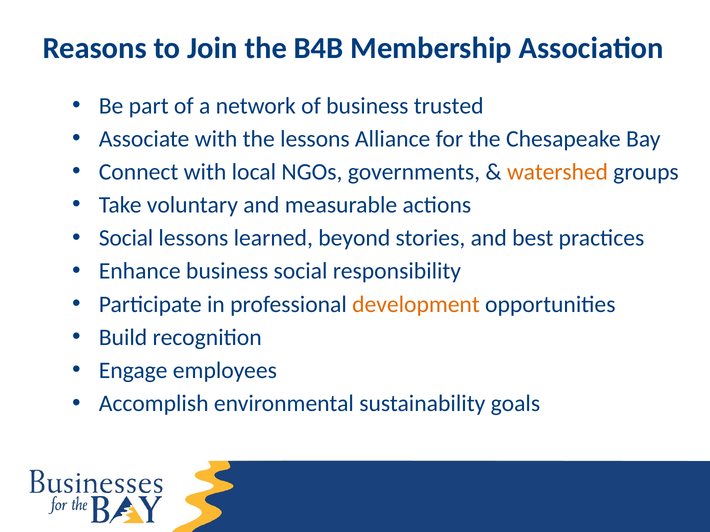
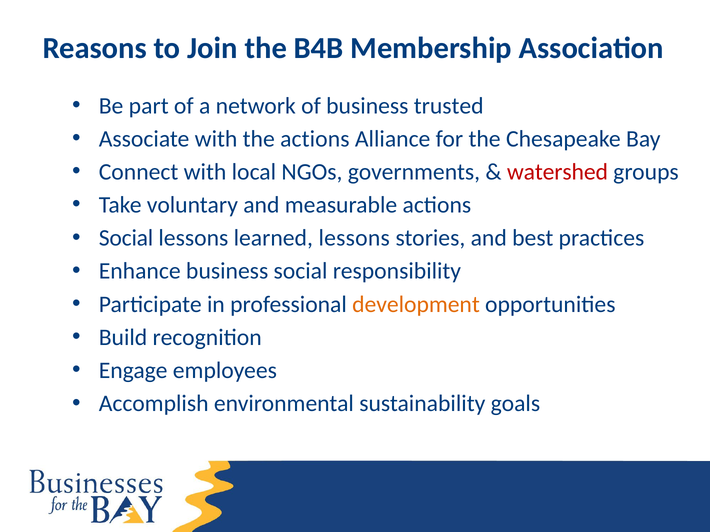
the lessons: lessons -> actions
watershed colour: orange -> red
learned beyond: beyond -> lessons
